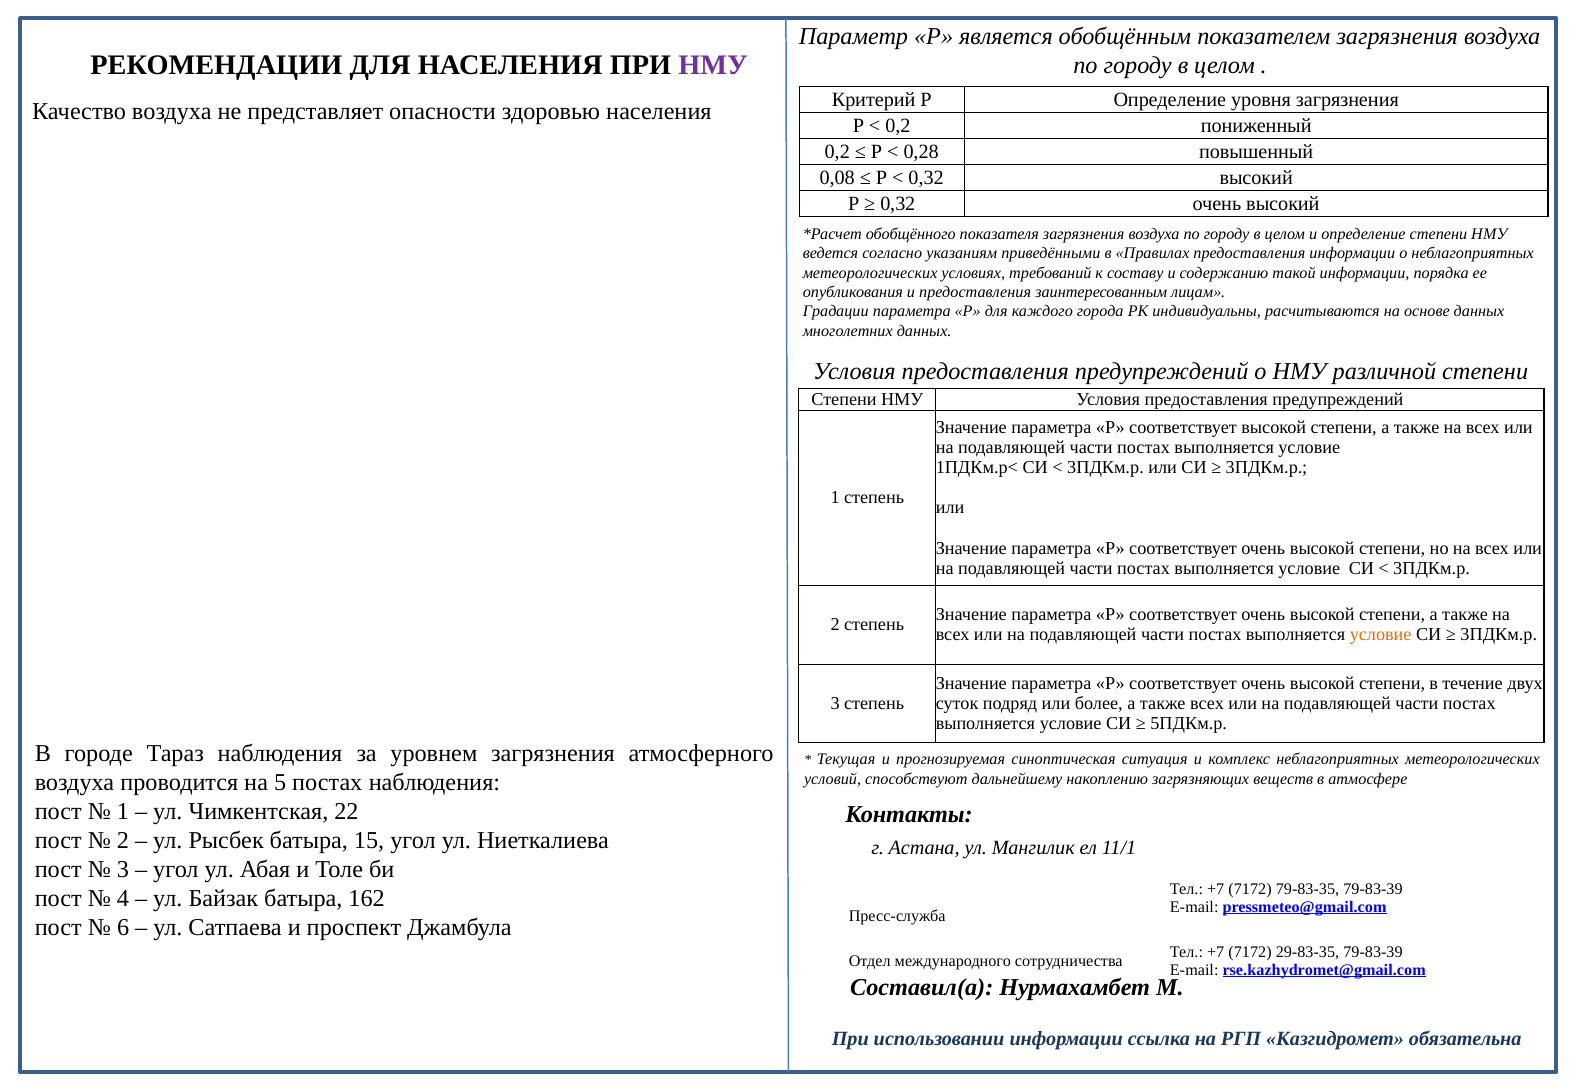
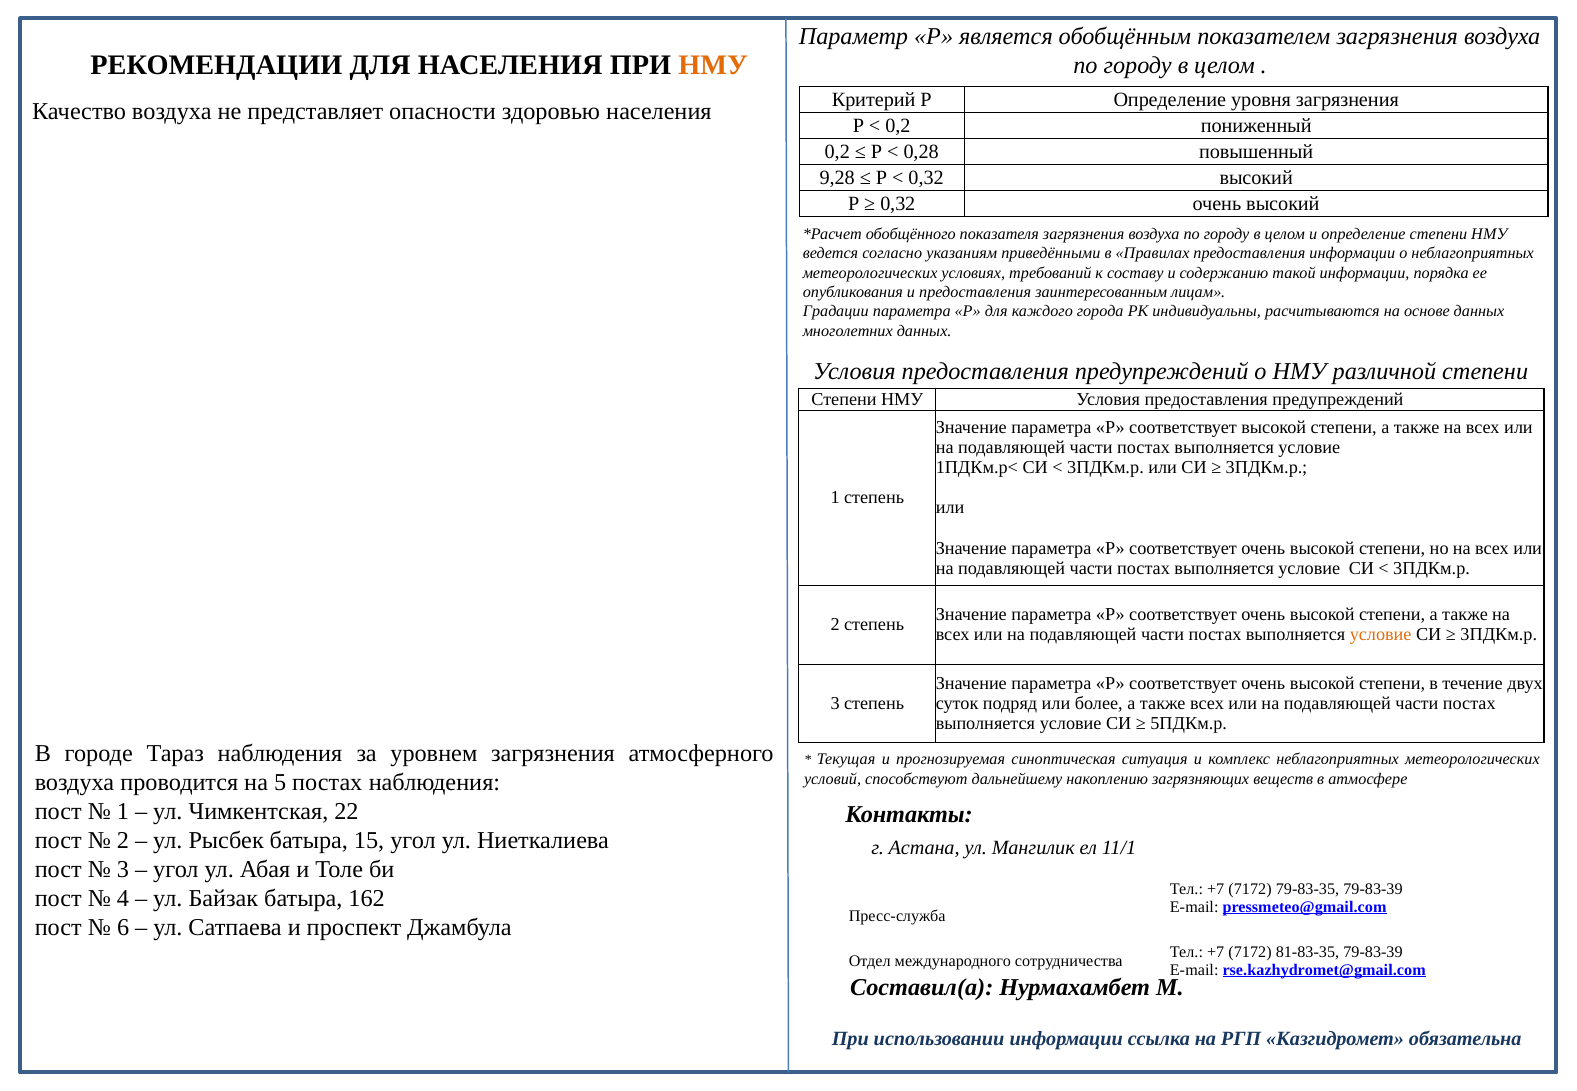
НМУ at (713, 65) colour: purple -> orange
0,08: 0,08 -> 9,28
29-83-35: 29-83-35 -> 81-83-35
